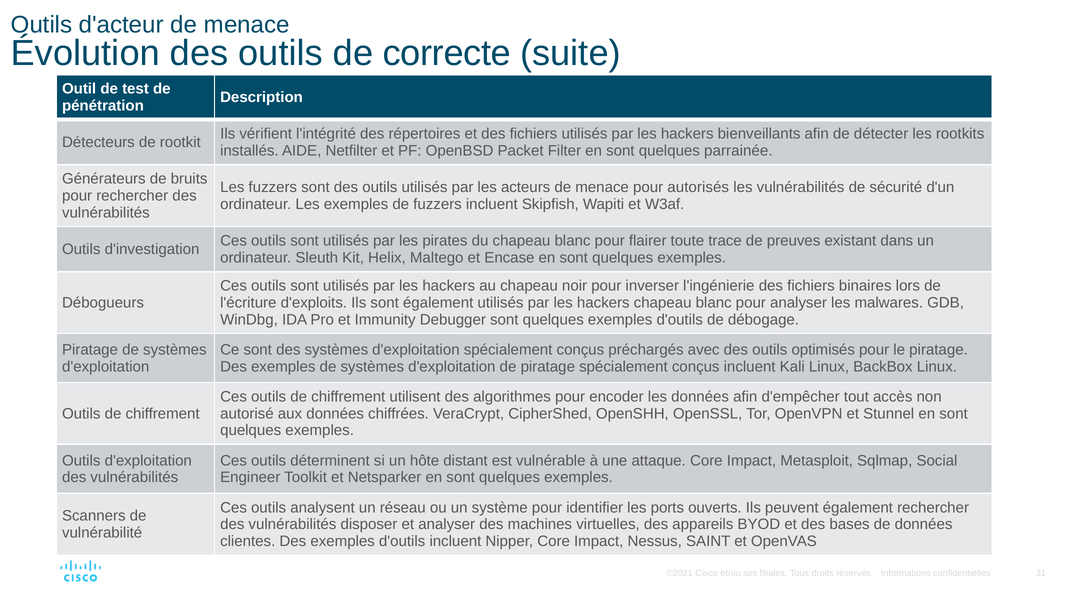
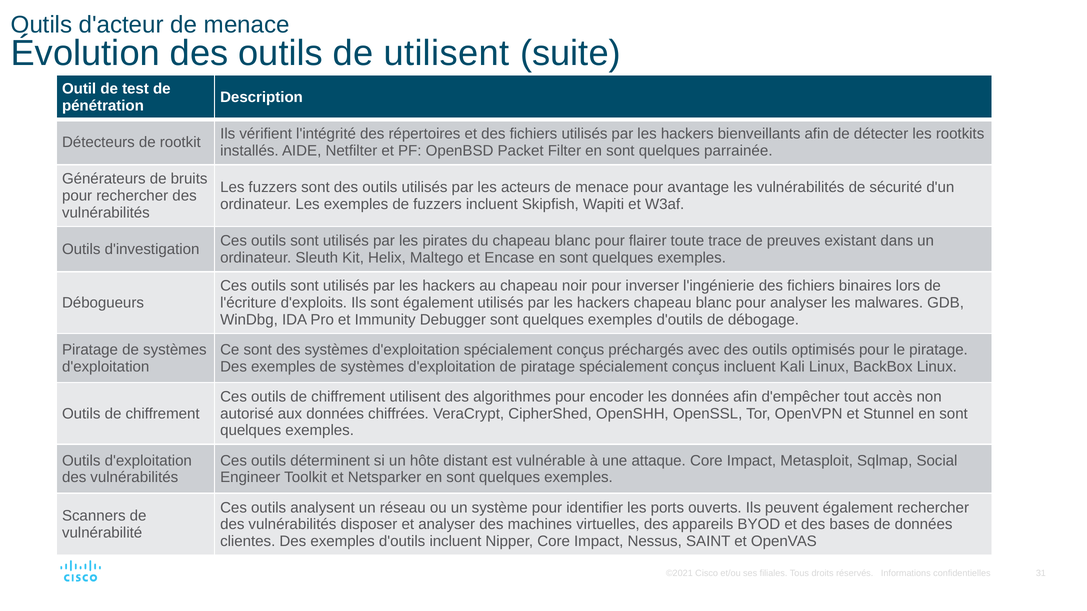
de correcte: correcte -> utilisent
autorisés: autorisés -> avantage
